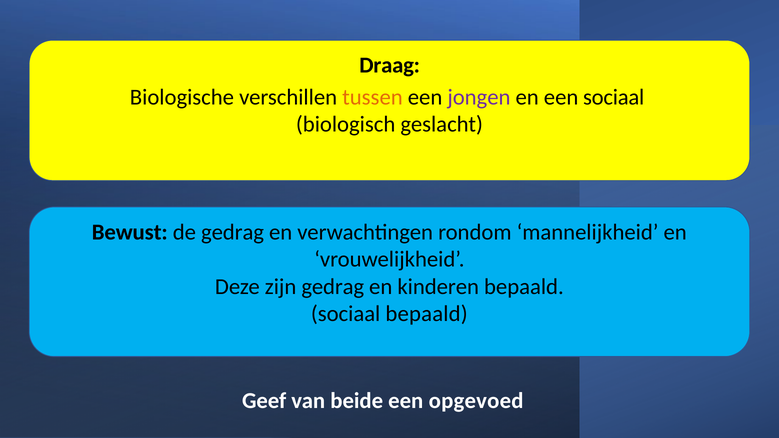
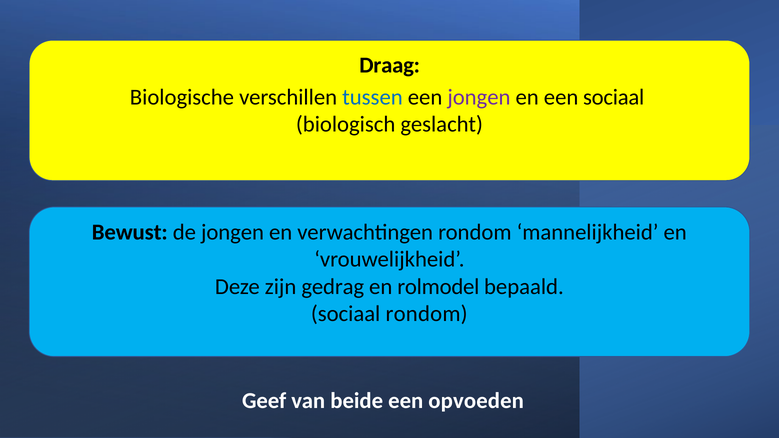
tussen colour: orange -> blue
de gedrag: gedrag -> jongen
kinderen: kinderen -> rolmodel
sociaal bepaald: bepaald -> rondom
opgevoed: opgevoed -> opvoeden
